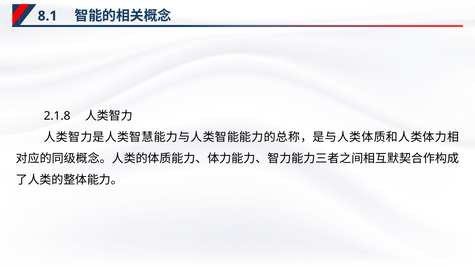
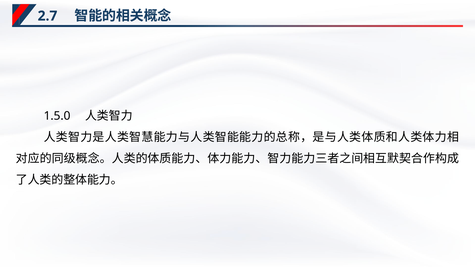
8.1: 8.1 -> 2.7
2.1.8: 2.1.8 -> 1.5.0
